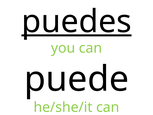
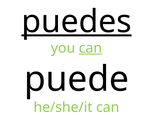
can at (90, 48) underline: none -> present
